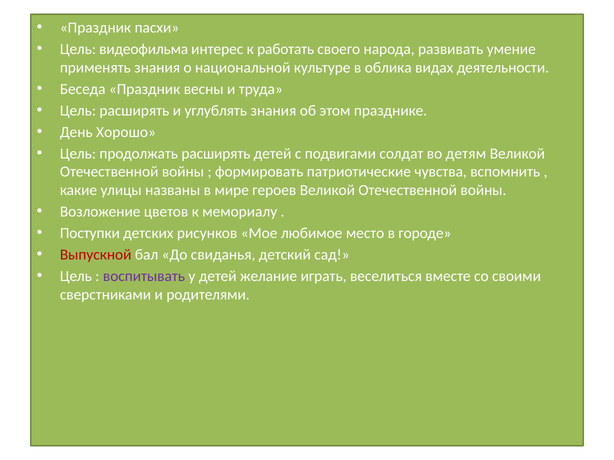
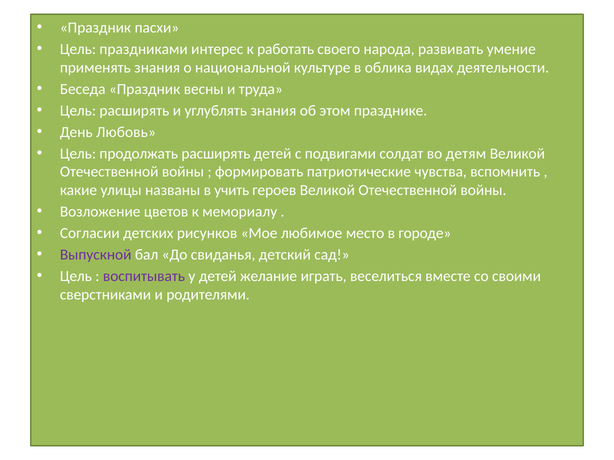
видеофильма: видеофильма -> праздниками
Хорошо: Хорошо -> Любовь
мире: мире -> учить
Поступки: Поступки -> Согласии
Выпускной colour: red -> purple
